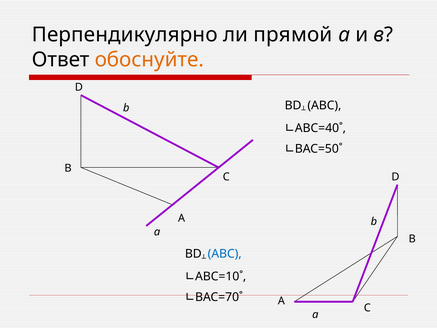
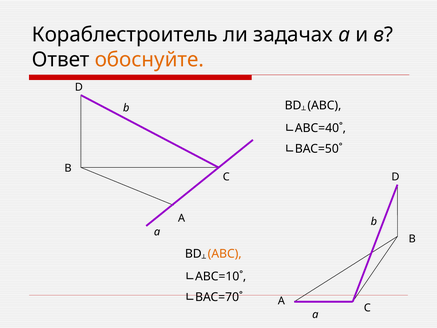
Перпендикулярно: Перпендикулярно -> Кораблестроитель
прямой: прямой -> задачах
ABC at (225, 254) colour: blue -> orange
